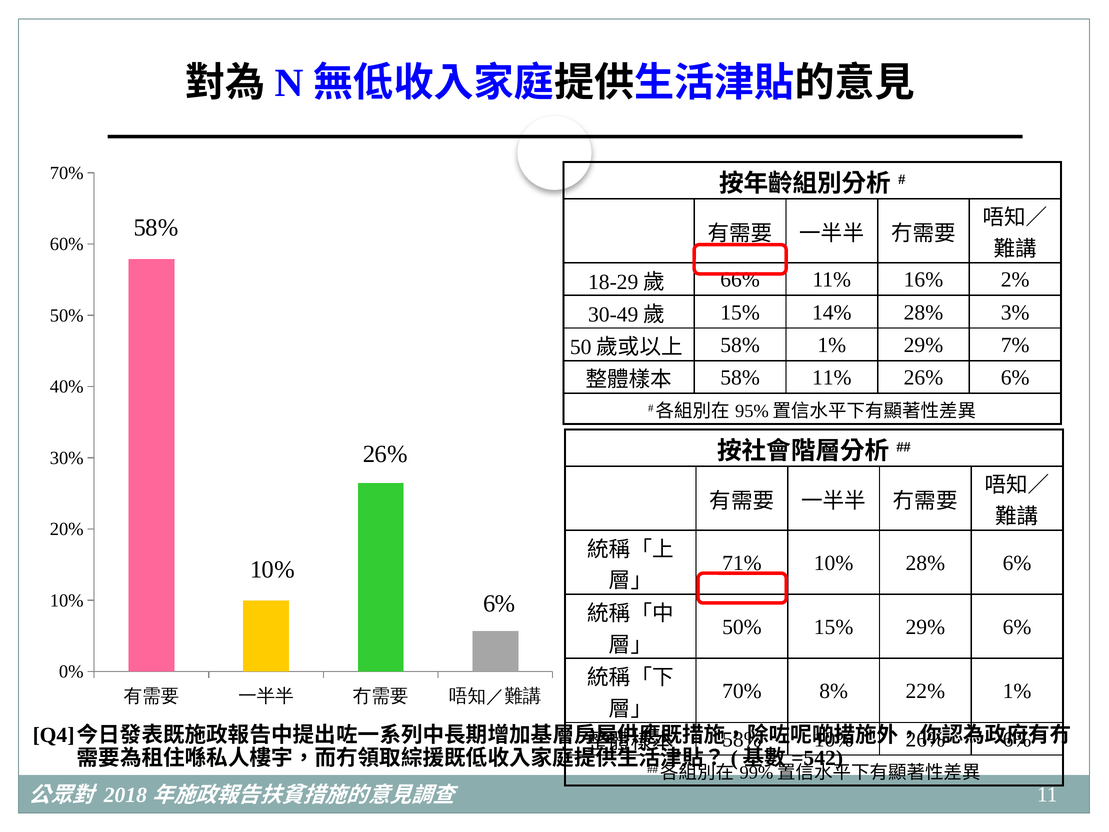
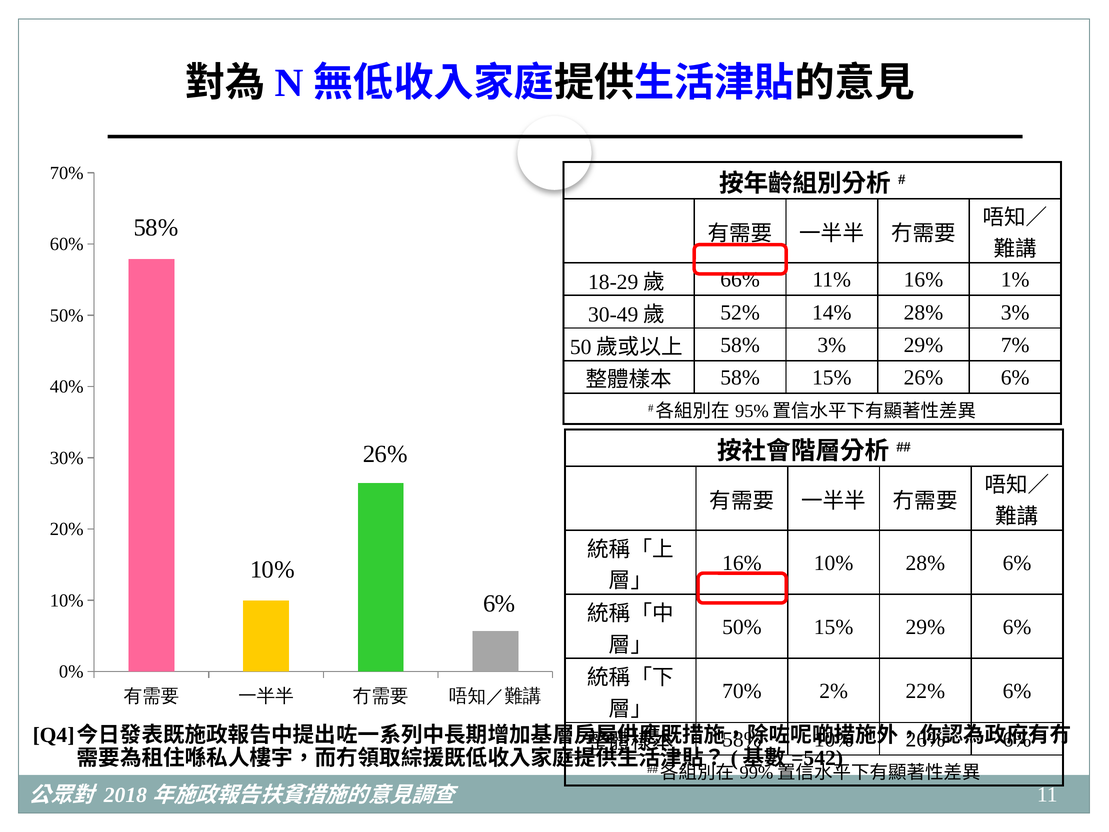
2%: 2% -> 1%
15% at (740, 312): 15% -> 52%
58% 1%: 1% -> 3%
58% 11%: 11% -> 15%
71% at (742, 563): 71% -> 16%
8%: 8% -> 2%
22% 1%: 1% -> 6%
